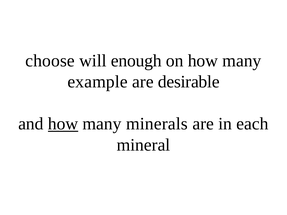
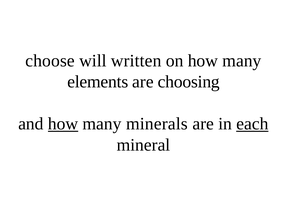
enough: enough -> written
example: example -> elements
desirable: desirable -> choosing
each underline: none -> present
